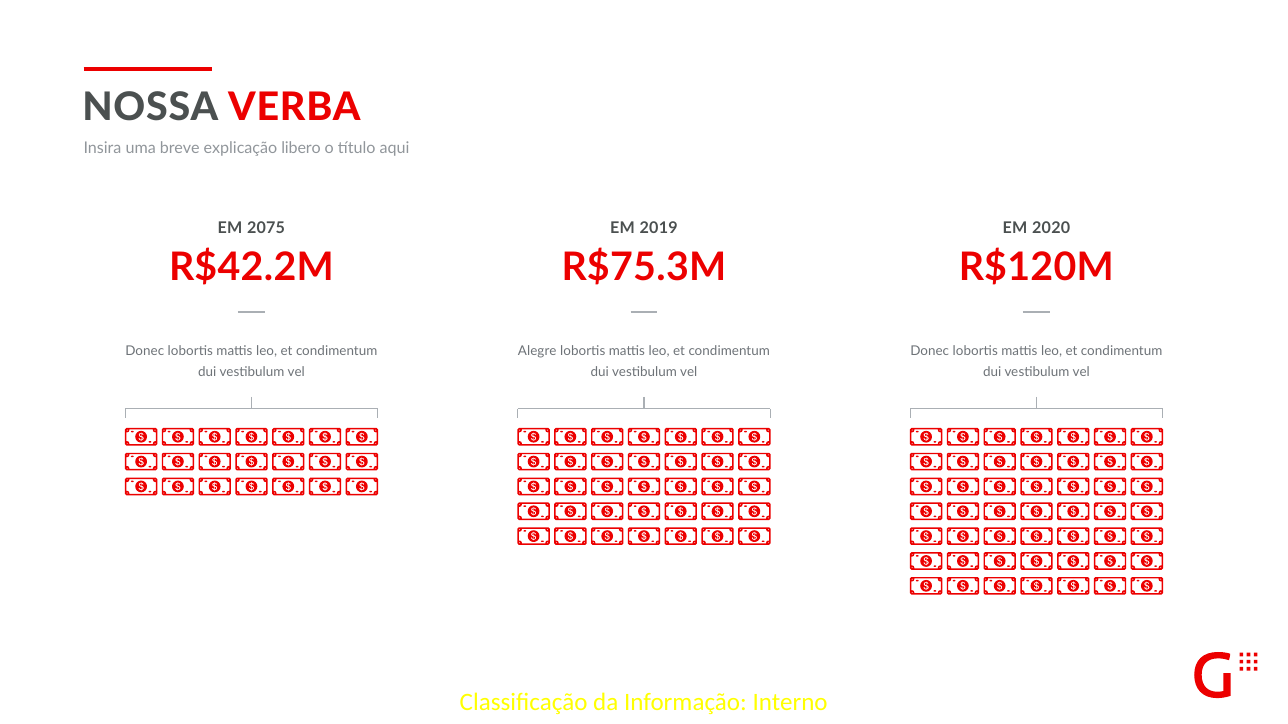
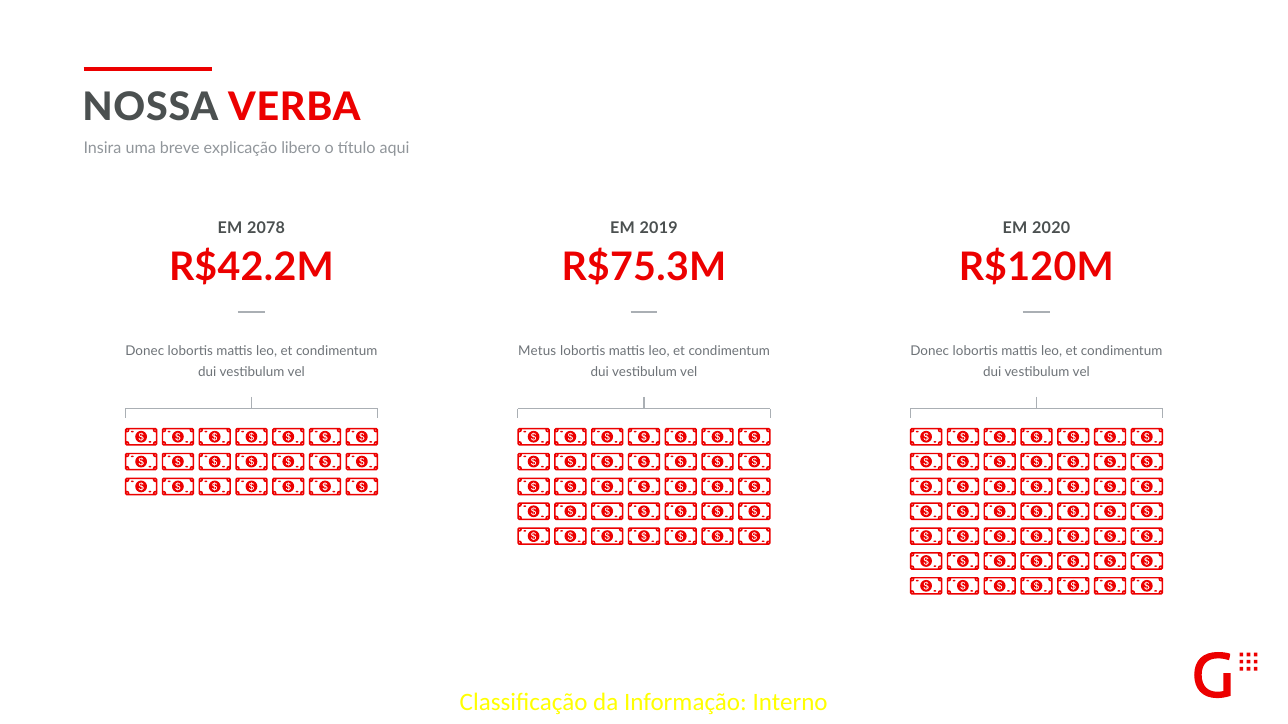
2075: 2075 -> 2078
Alegre: Alegre -> Metus
